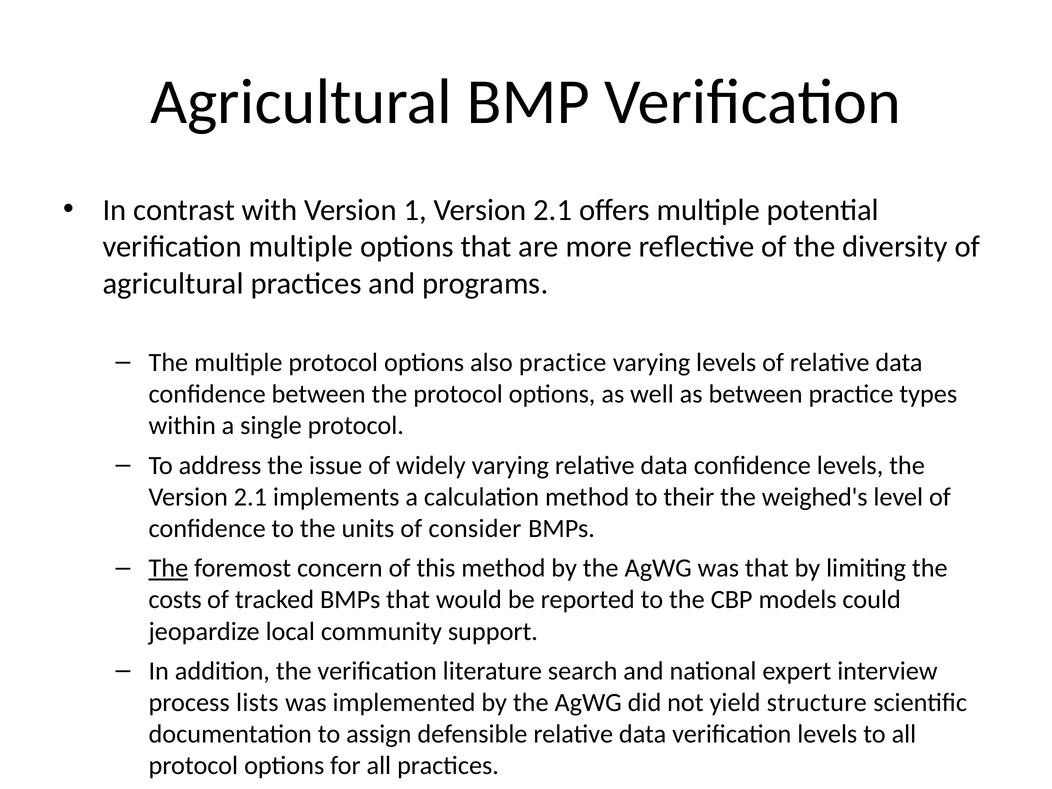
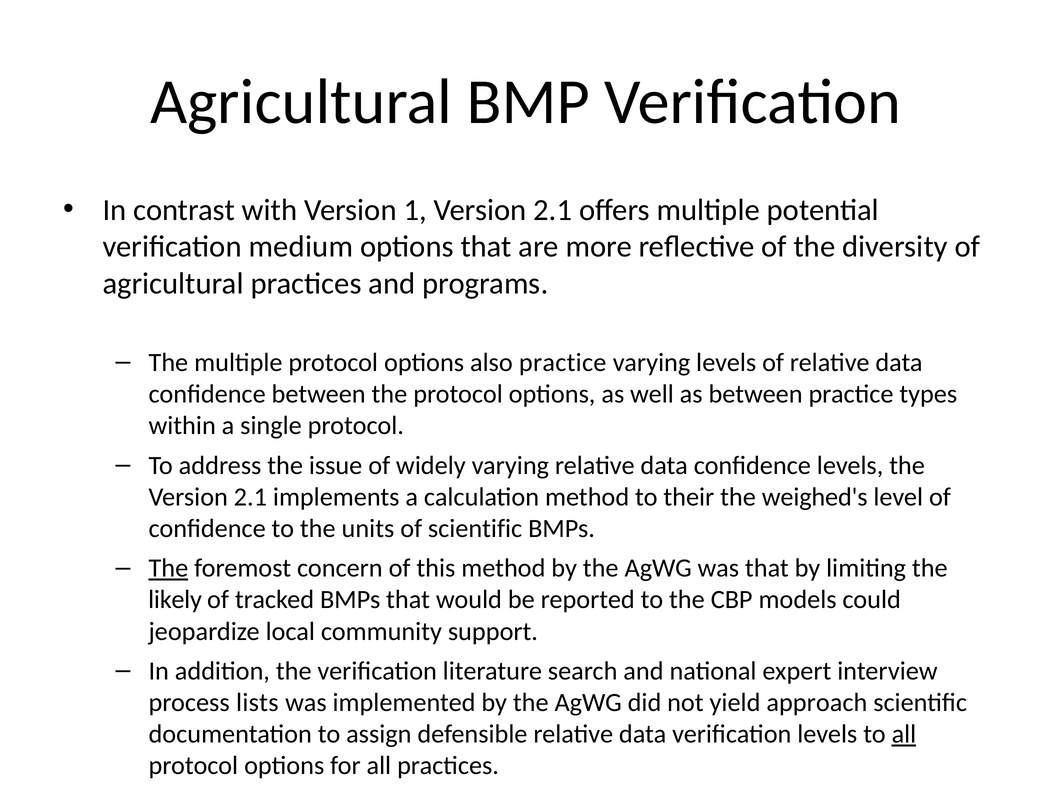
verification multiple: multiple -> medium
of consider: consider -> scientific
costs: costs -> likely
structure: structure -> approach
all at (904, 734) underline: none -> present
